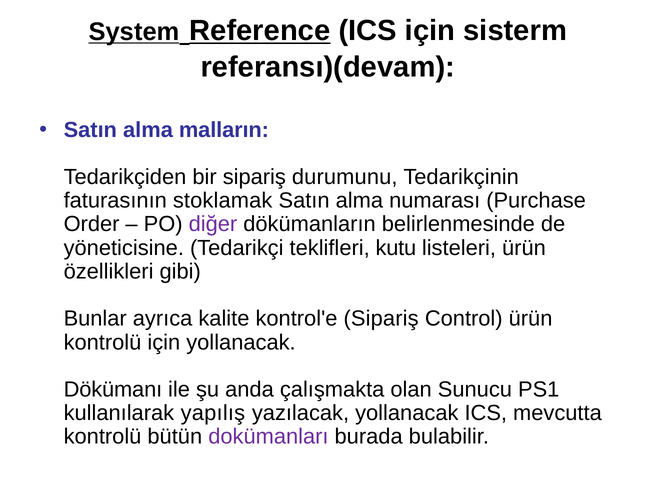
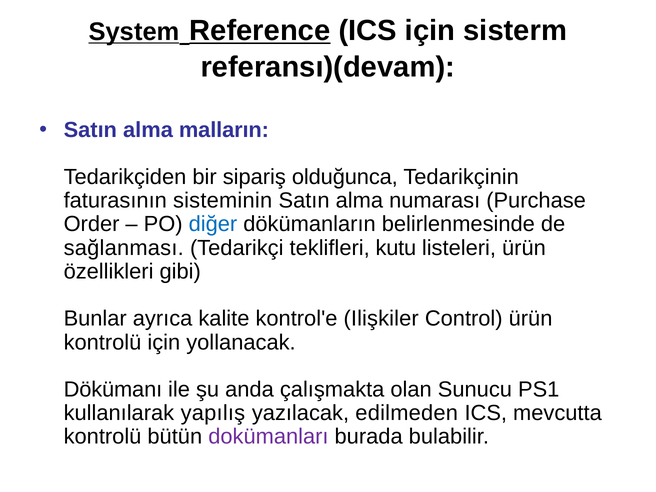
durumunu: durumunu -> olduğunca
stoklamak: stoklamak -> sisteminin
diğer colour: purple -> blue
yöneticisine: yöneticisine -> sağlanması
kontrol'e Sipariş: Sipariş -> Ilişkiler
yazılacak yollanacak: yollanacak -> edilmeden
